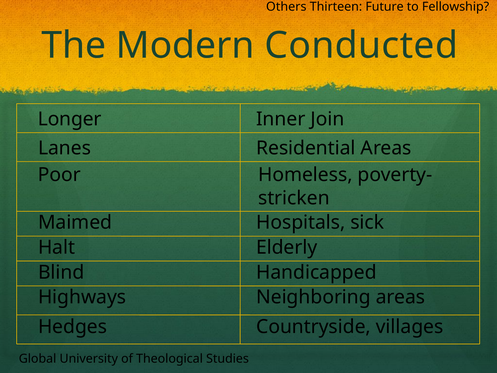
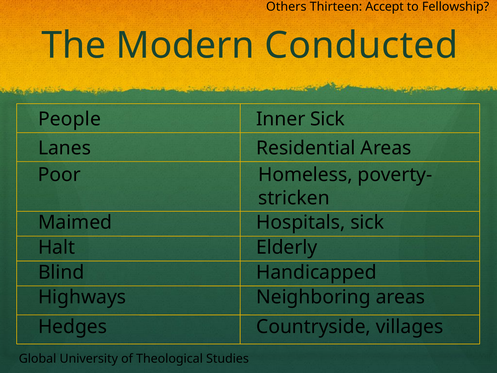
Future: Future -> Accept
Longer: Longer -> People
Inner Join: Join -> Sick
